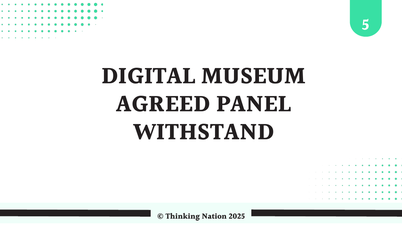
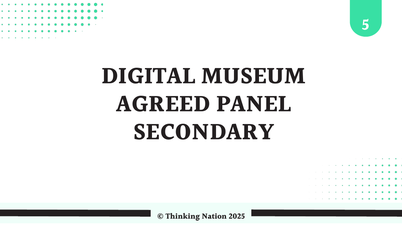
WITHSTAND: WITHSTAND -> SECONDARY
